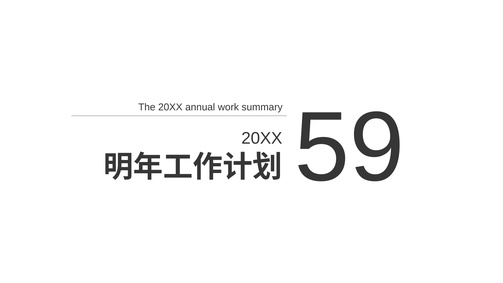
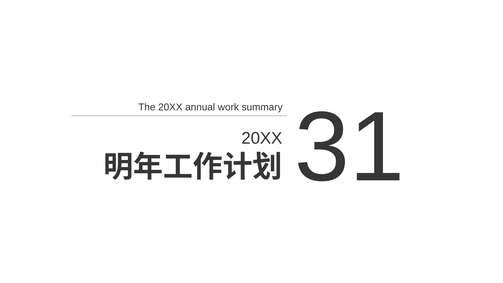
59: 59 -> 31
